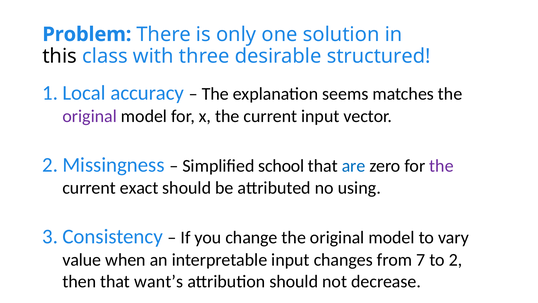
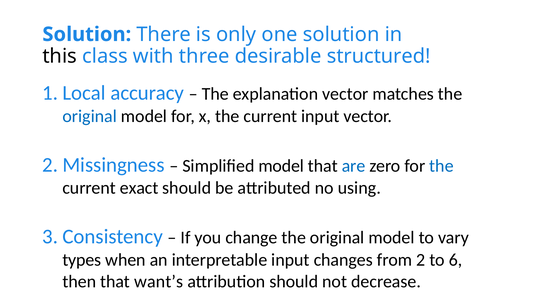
Problem at (87, 34): Problem -> Solution
explanation seems: seems -> vector
original at (90, 116) colour: purple -> blue
Simplified school: school -> model
the at (441, 166) colour: purple -> blue
value: value -> types
7: 7 -> 2
2: 2 -> 6
